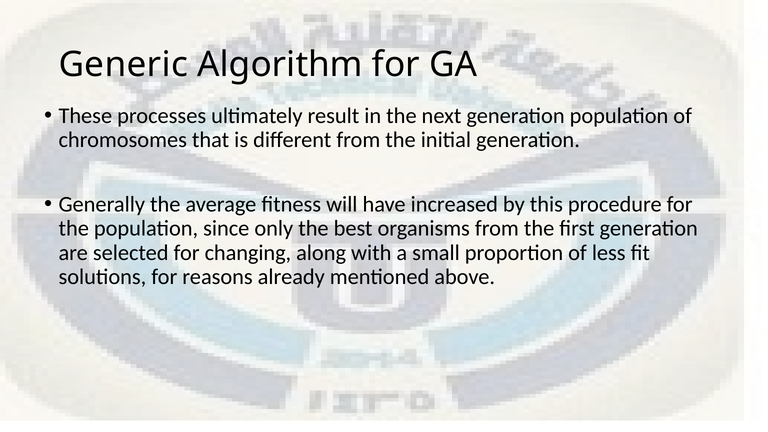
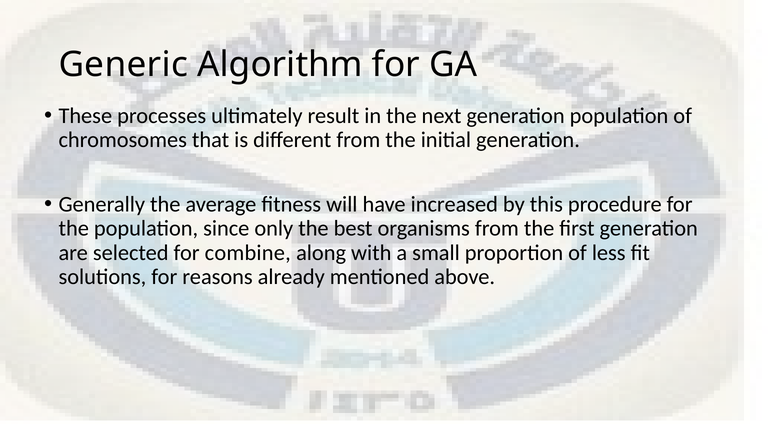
changing: changing -> combine
